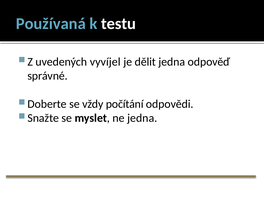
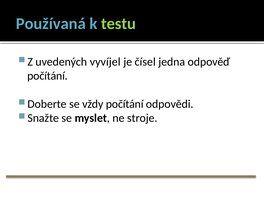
testu colour: white -> light green
dělit: dělit -> čísel
správné at (48, 76): správné -> počítání
ne jedna: jedna -> stroje
